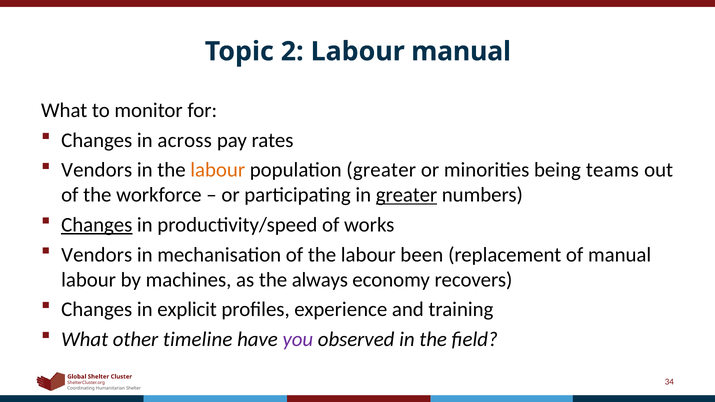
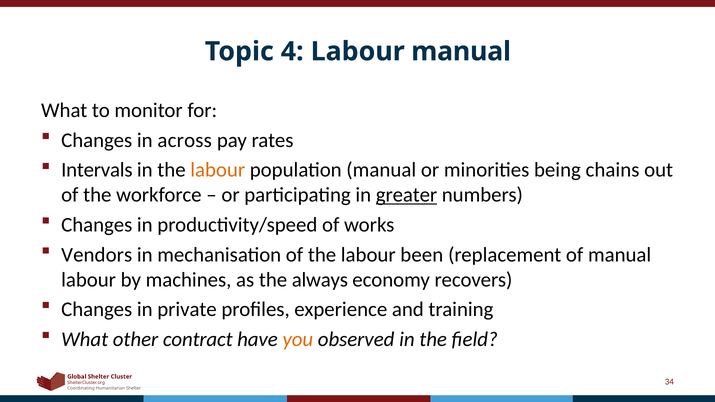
2: 2 -> 4
Vendors at (97, 170): Vendors -> Intervals
population greater: greater -> manual
teams: teams -> chains
Changes at (97, 225) underline: present -> none
explicit: explicit -> private
timeline: timeline -> contract
you colour: purple -> orange
